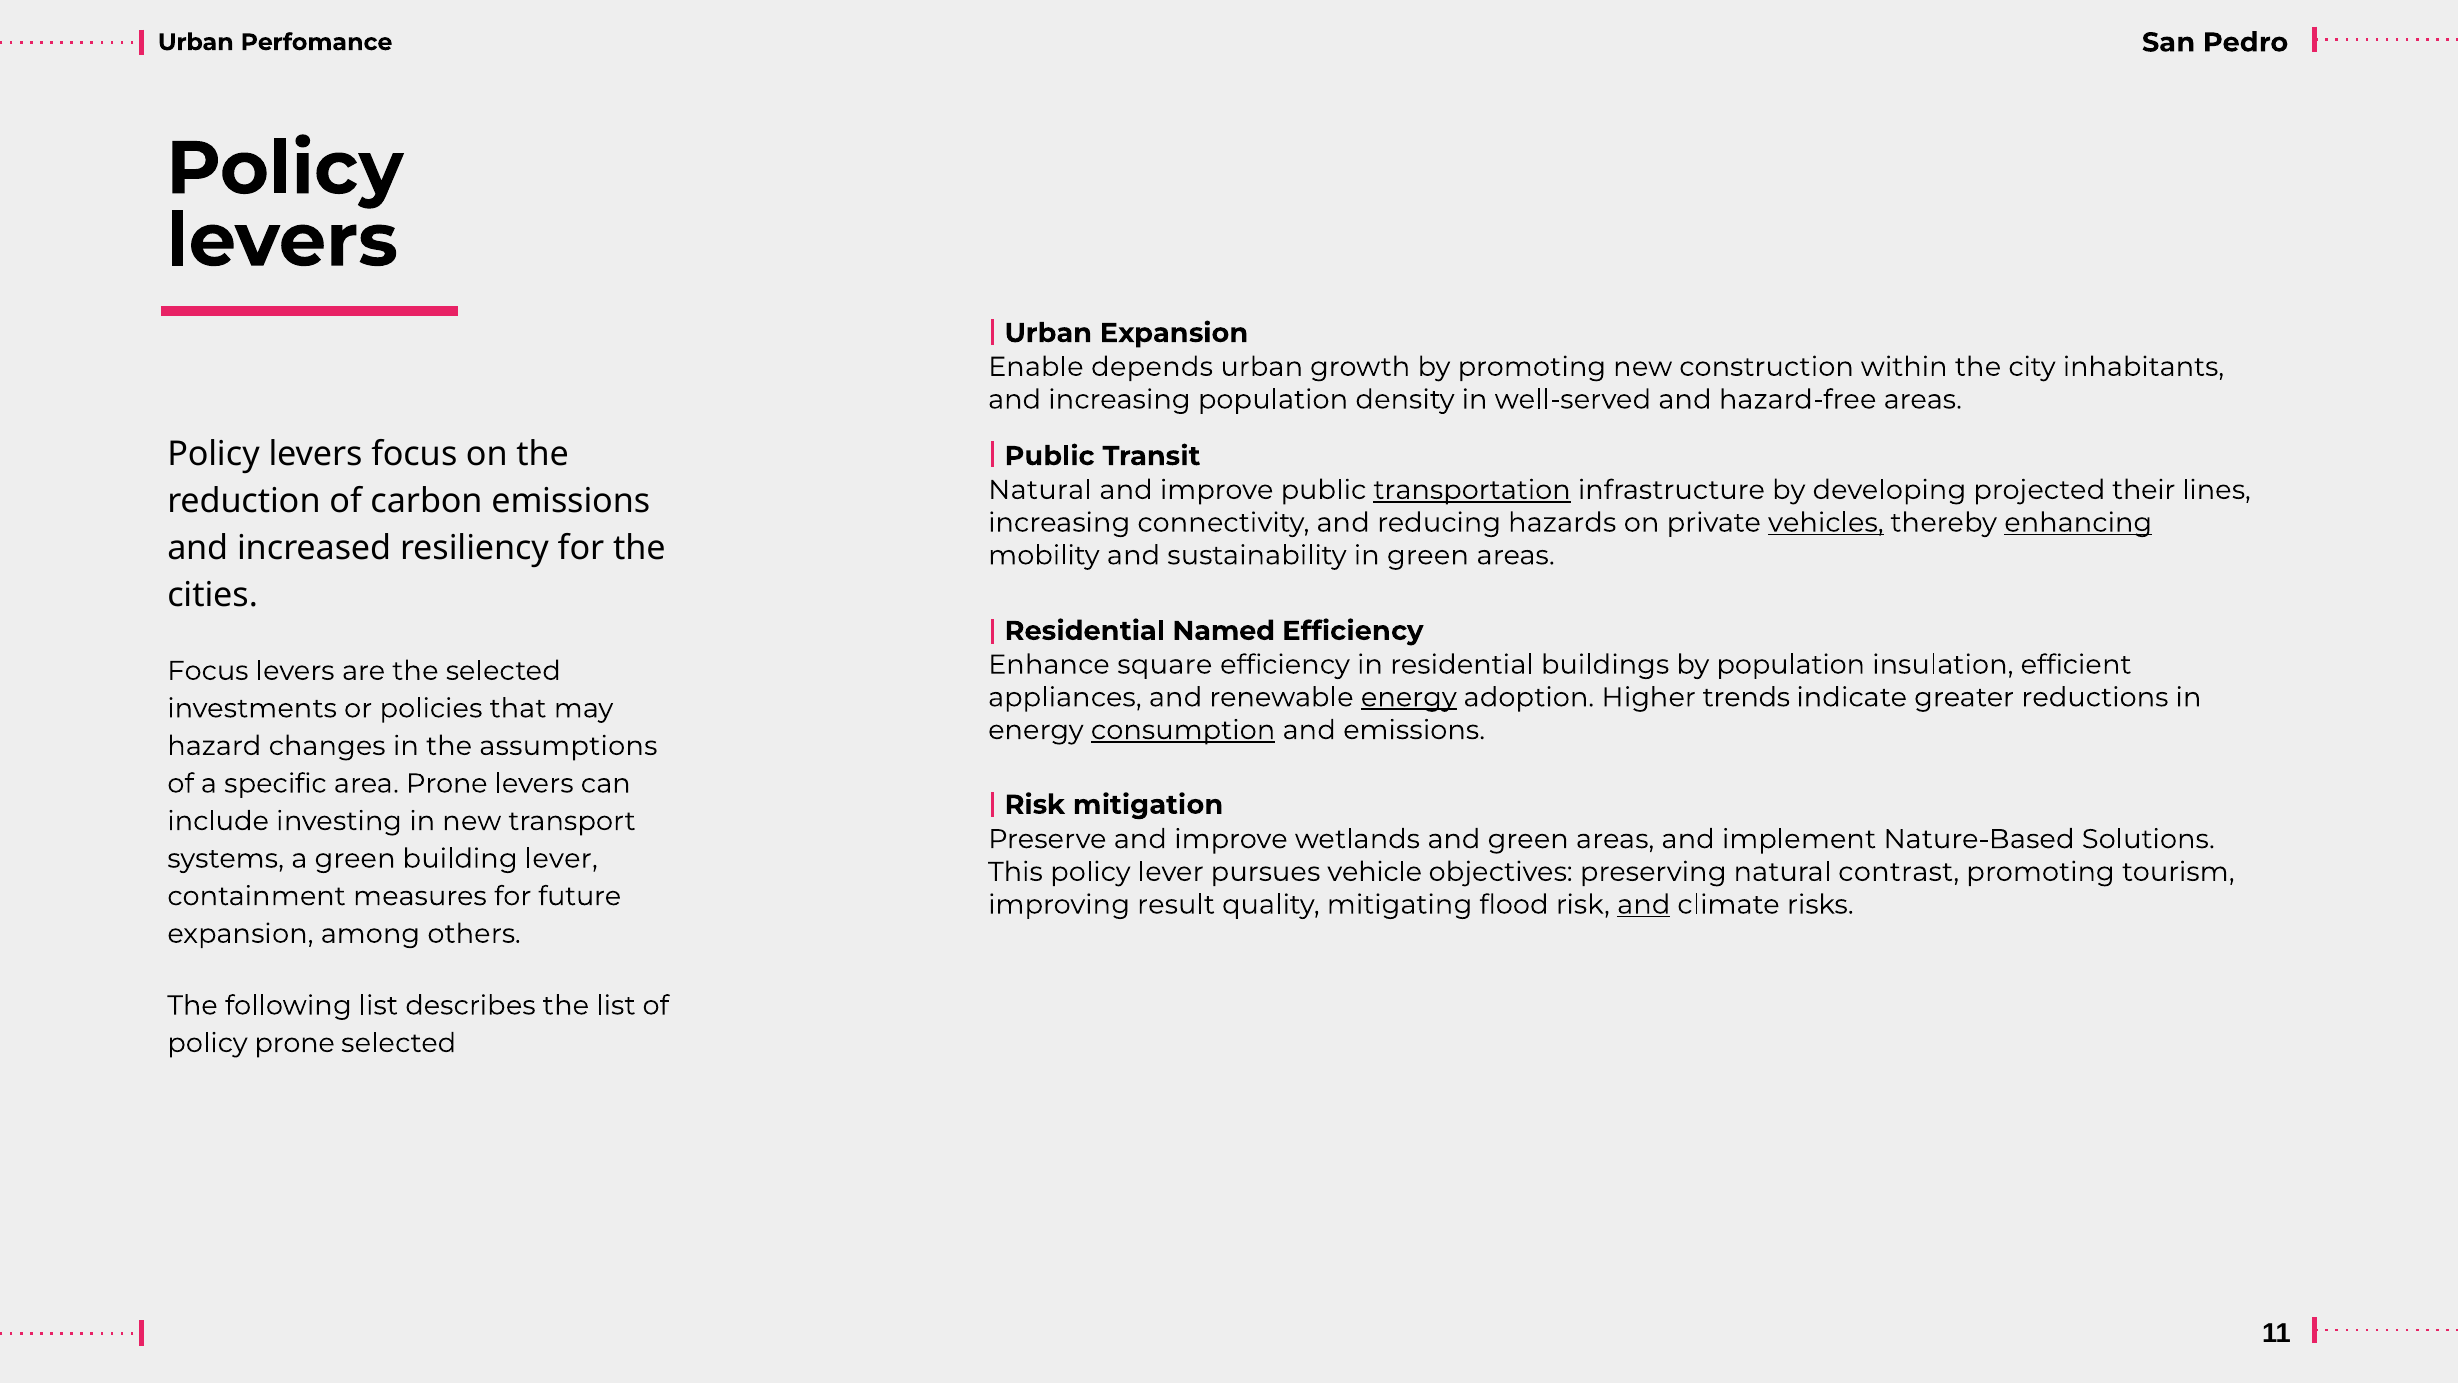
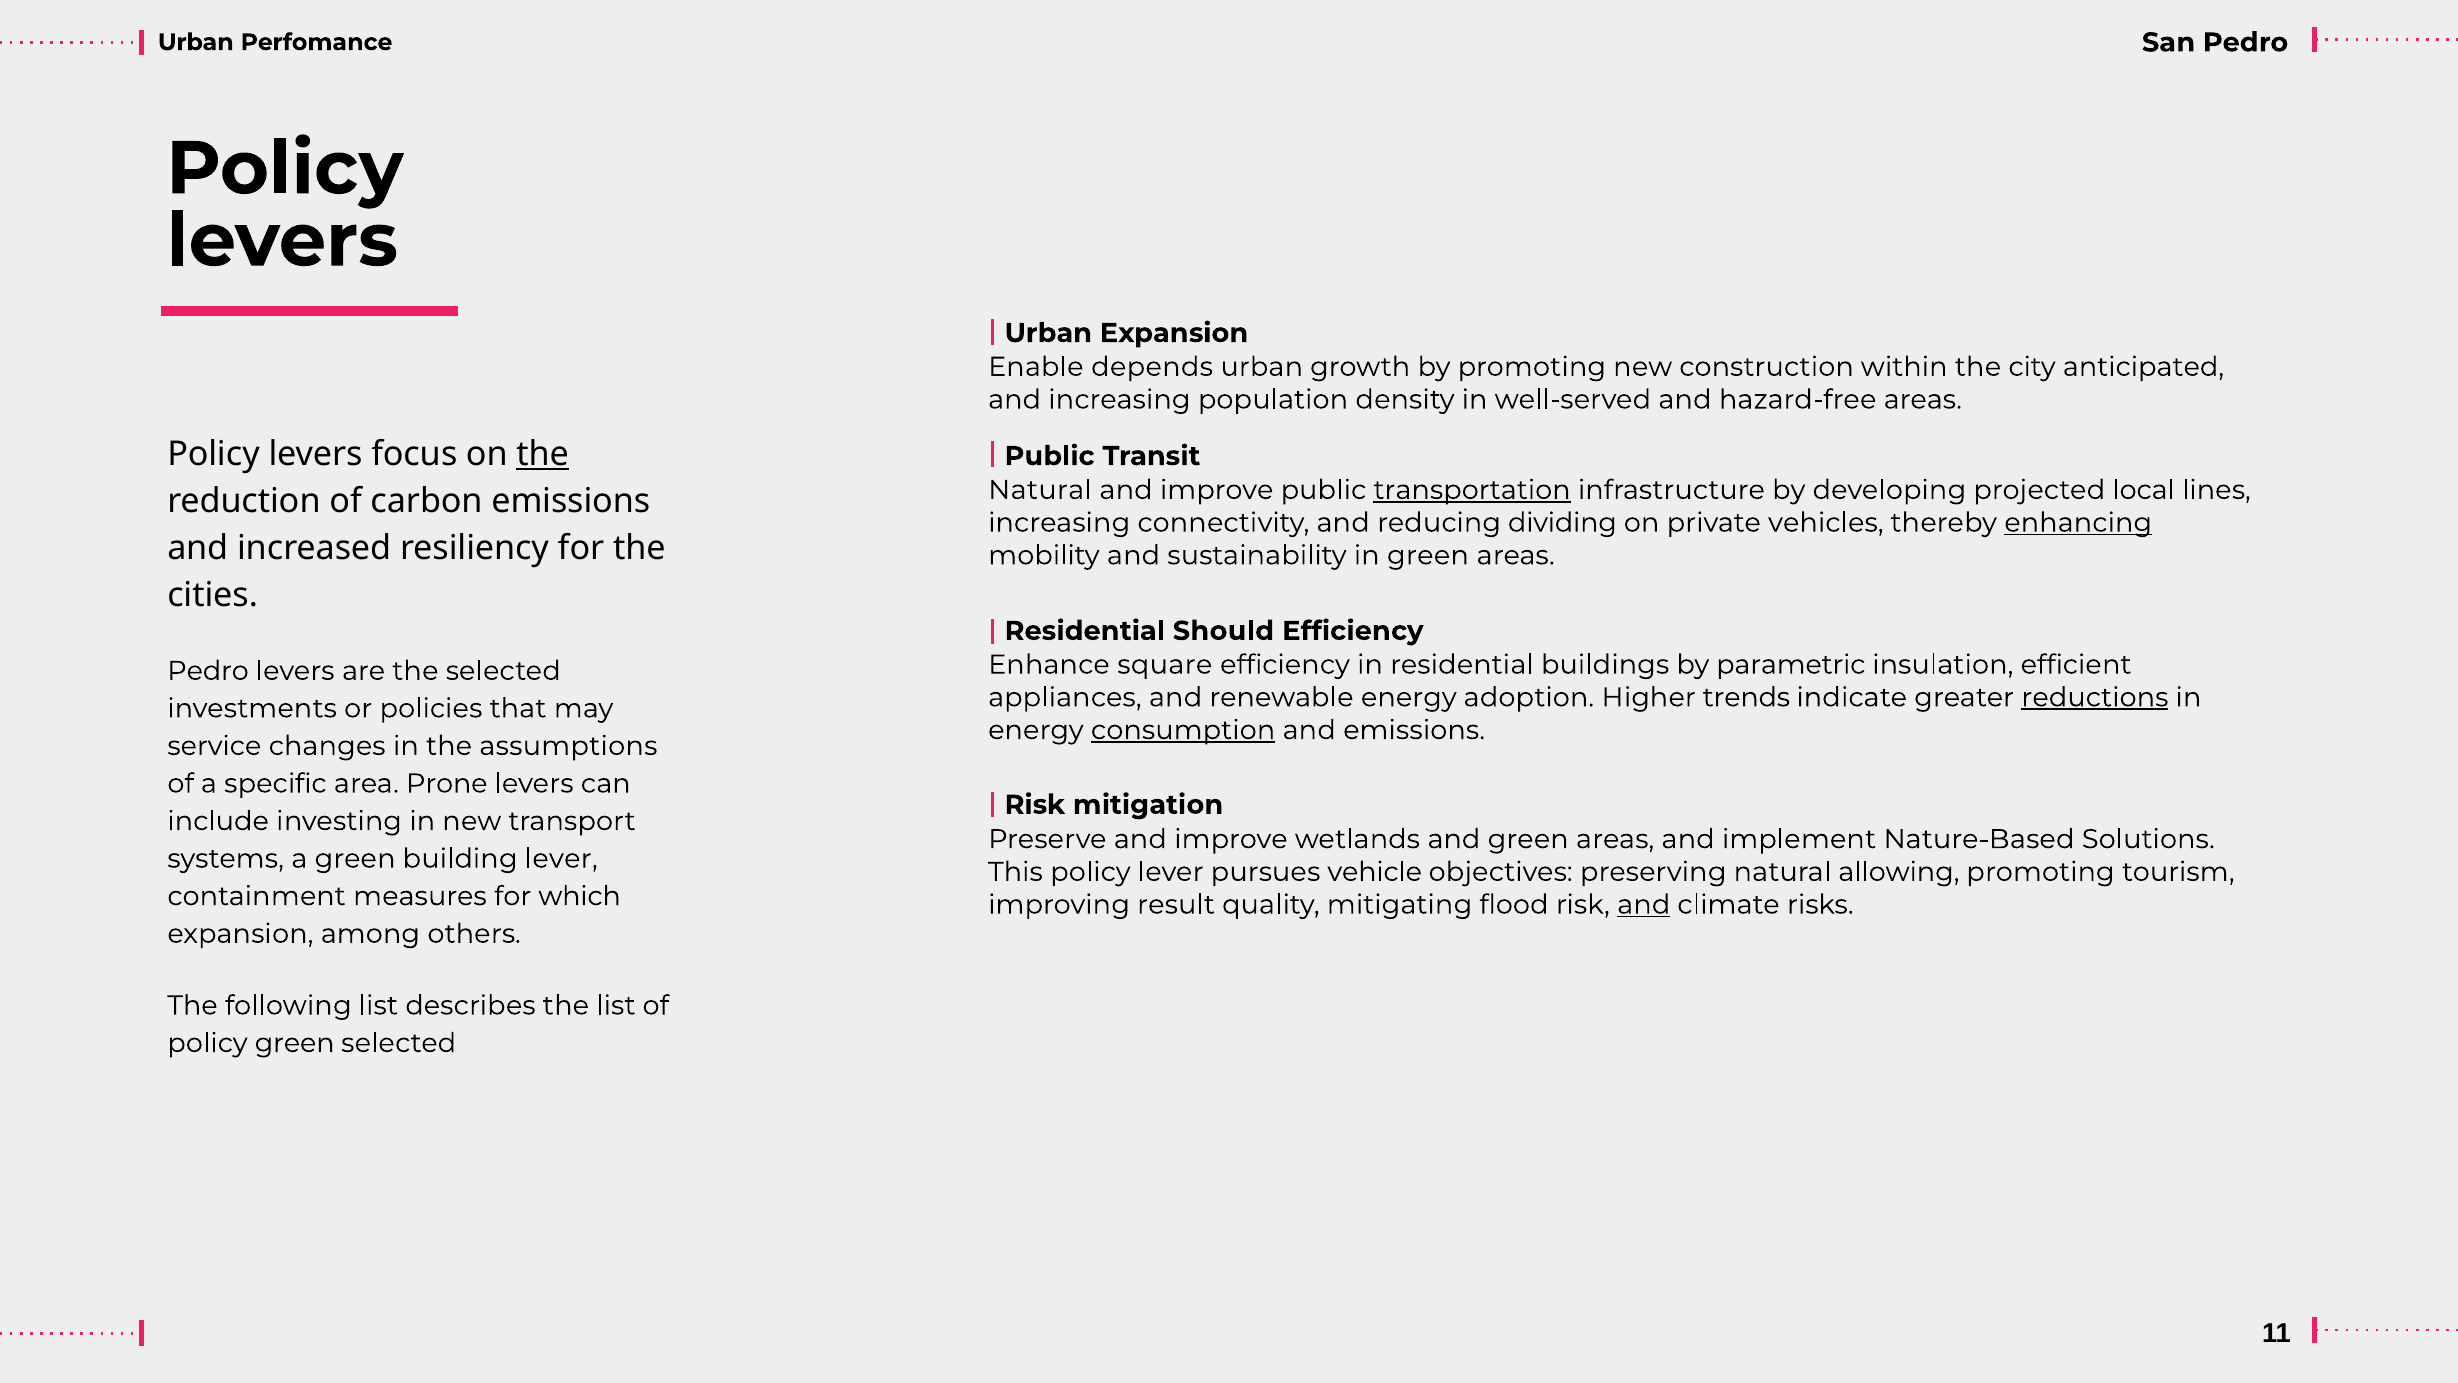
inhabitants: inhabitants -> anticipated
the at (543, 454) underline: none -> present
their: their -> local
hazards: hazards -> dividing
vehicles underline: present -> none
Named: Named -> Should
by population: population -> parametric
Focus at (208, 671): Focus -> Pedro
energy at (1409, 697) underline: present -> none
reductions underline: none -> present
hazard: hazard -> service
contrast: contrast -> allowing
future: future -> which
policy prone: prone -> green
